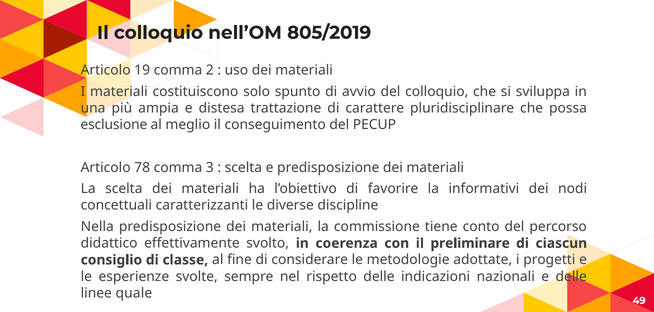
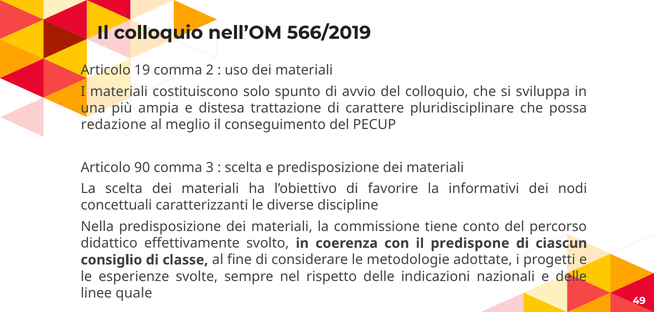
805/2019: 805/2019 -> 566/2019
esclusione: esclusione -> redazione
78: 78 -> 90
preliminare: preliminare -> predispone
